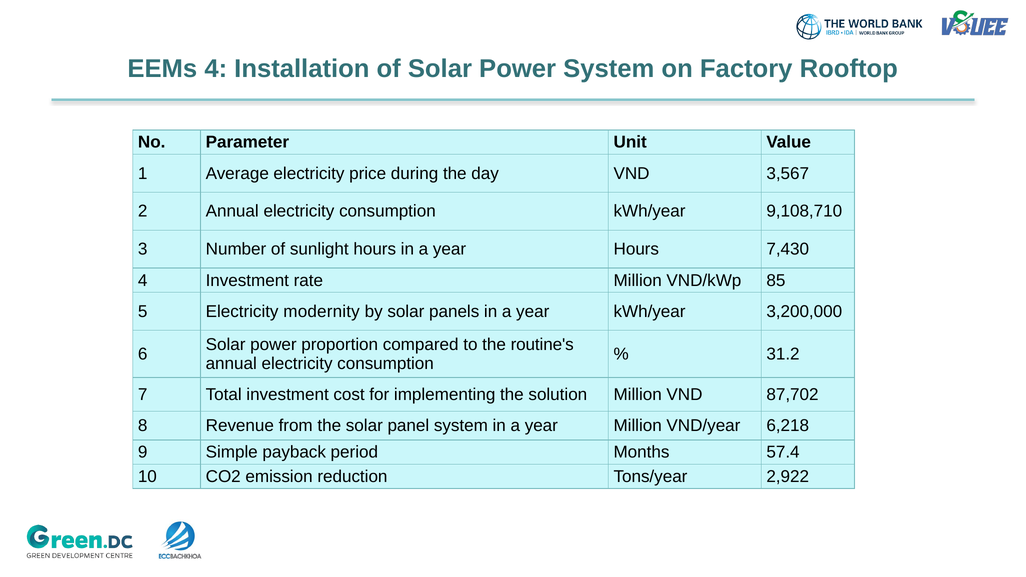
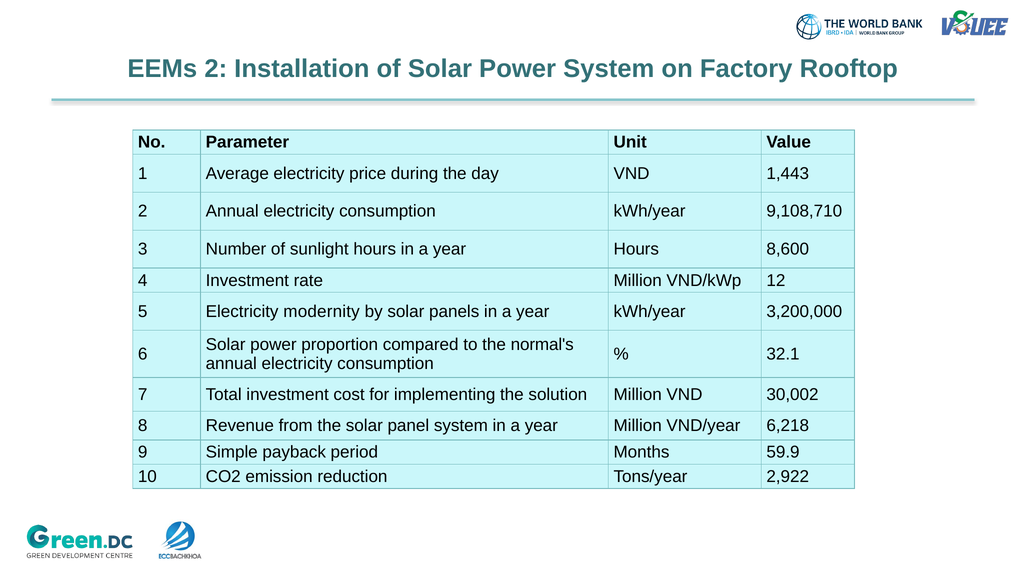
EEMs 4: 4 -> 2
3,567: 3,567 -> 1,443
7,430: 7,430 -> 8,600
85: 85 -> 12
routine's: routine's -> normal's
31.2: 31.2 -> 32.1
87,702: 87,702 -> 30,002
57.4: 57.4 -> 59.9
